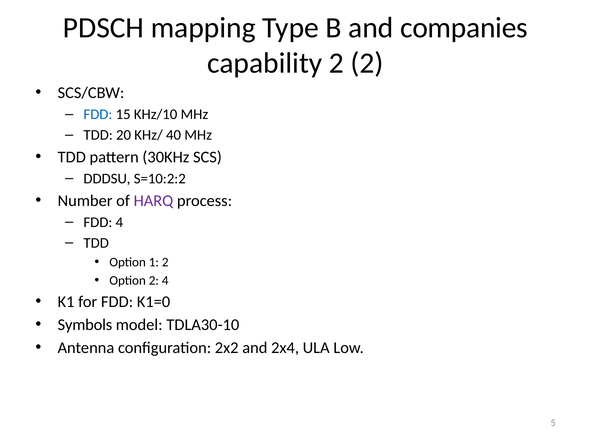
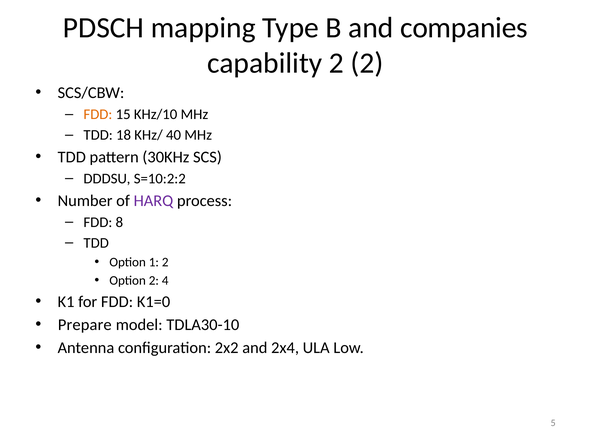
FDD at (98, 114) colour: blue -> orange
20: 20 -> 18
FDD 4: 4 -> 8
Symbols: Symbols -> Prepare
